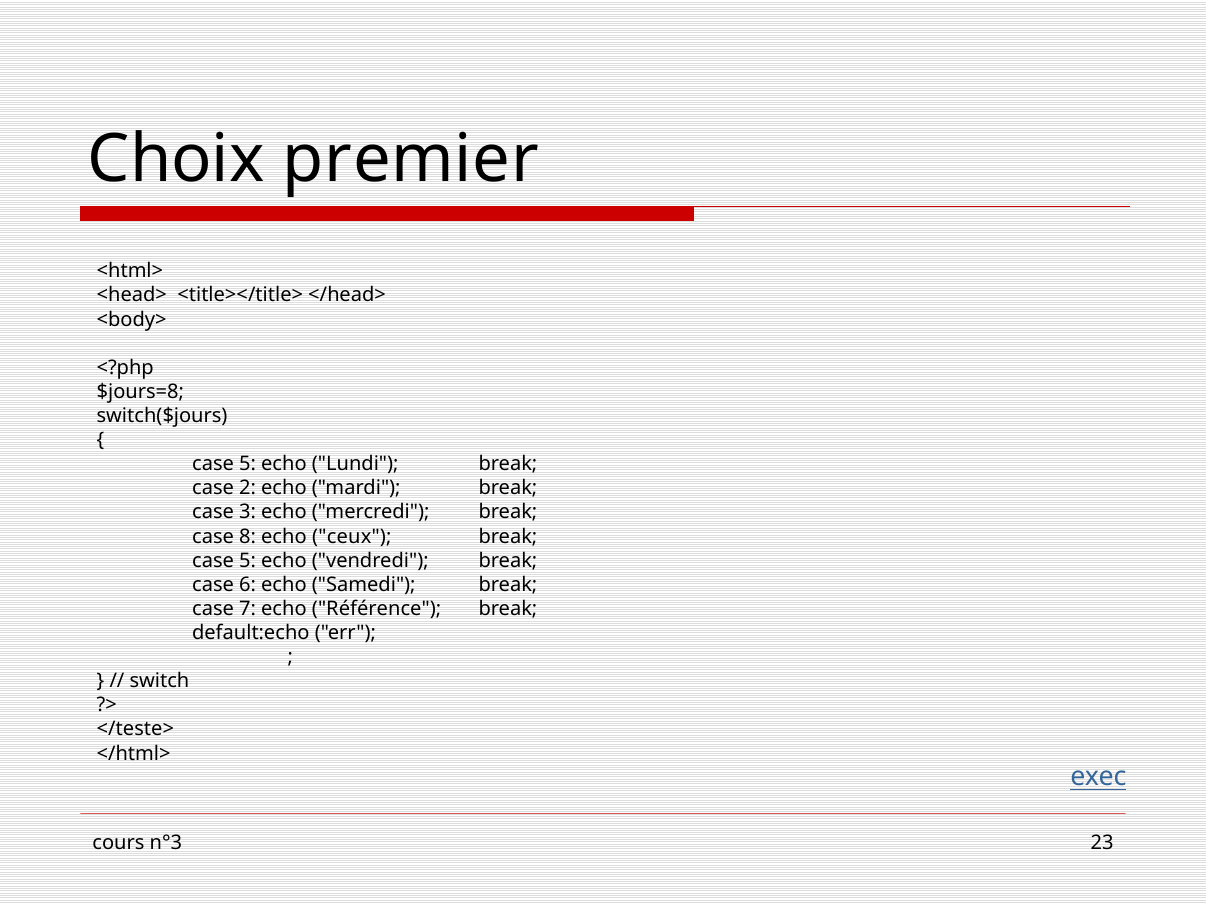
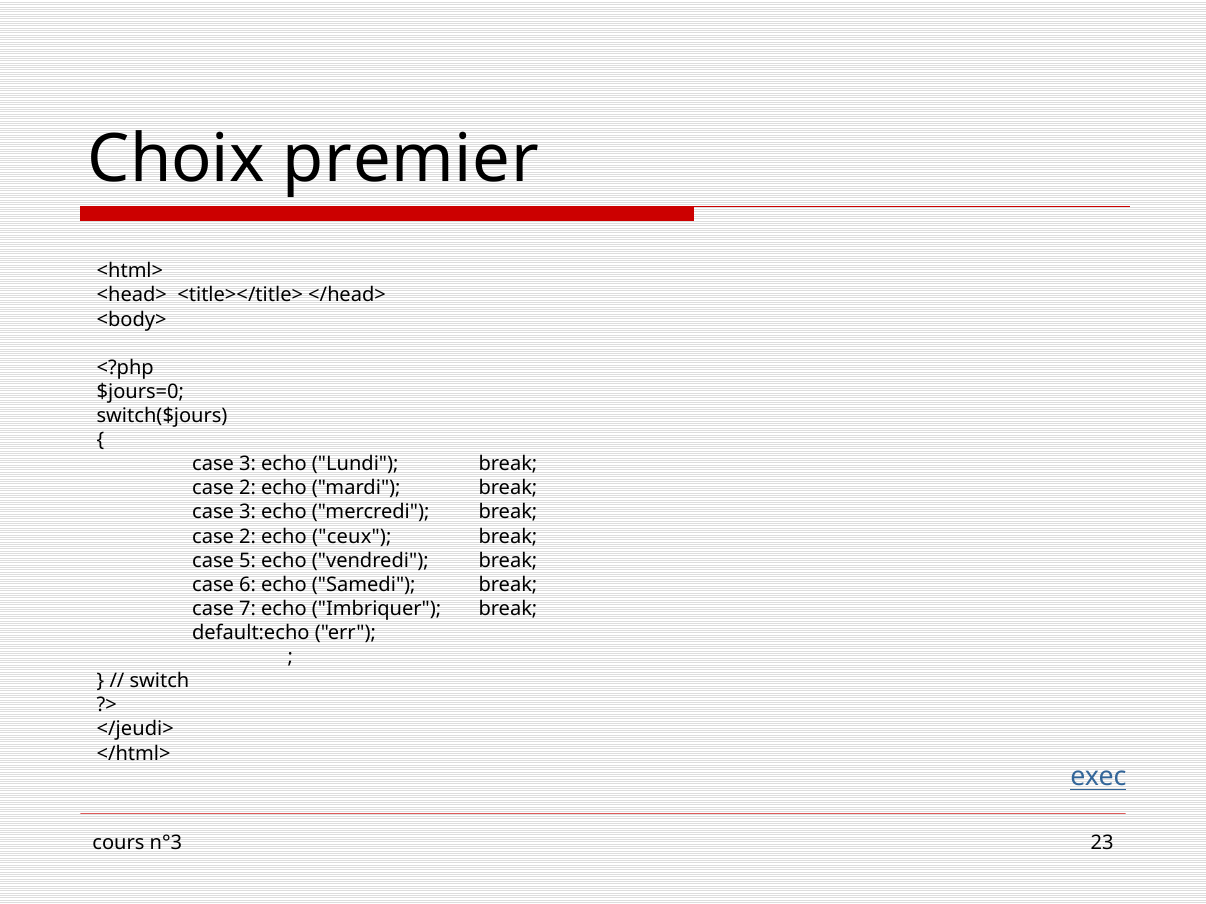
$jours=8: $jours=8 -> $jours=0
5 at (248, 464): 5 -> 3
8 at (248, 537): 8 -> 2
Référence: Référence -> Imbriquer
</teste>: </teste> -> </jeudi>
